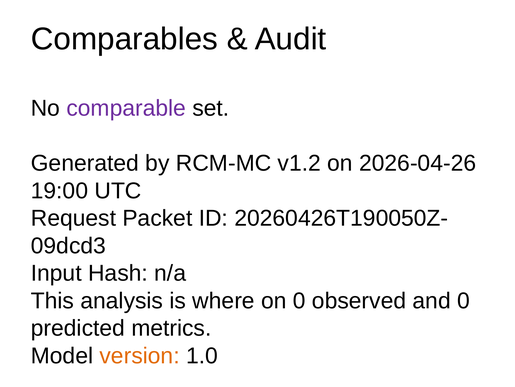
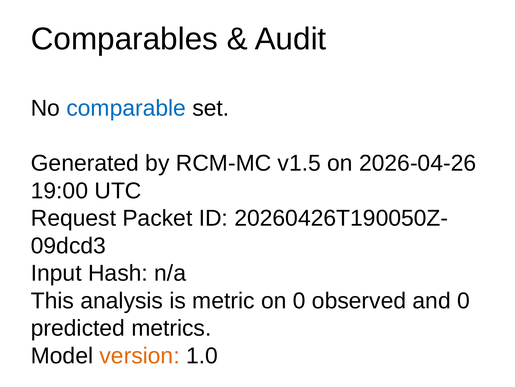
comparable colour: purple -> blue
v1.2: v1.2 -> v1.5
where: where -> metric
